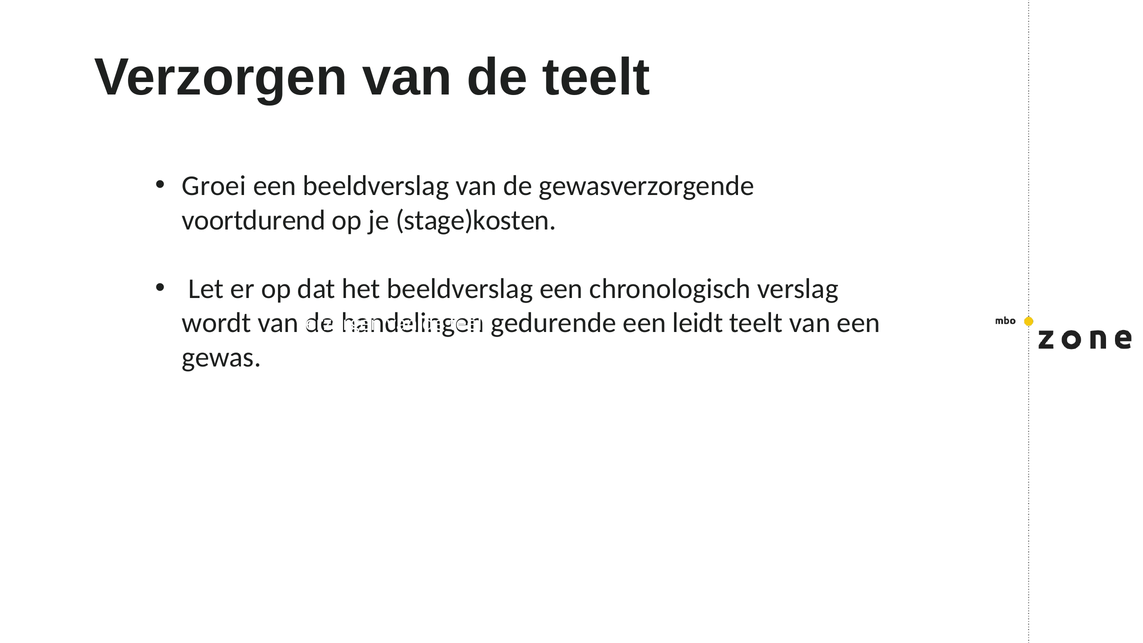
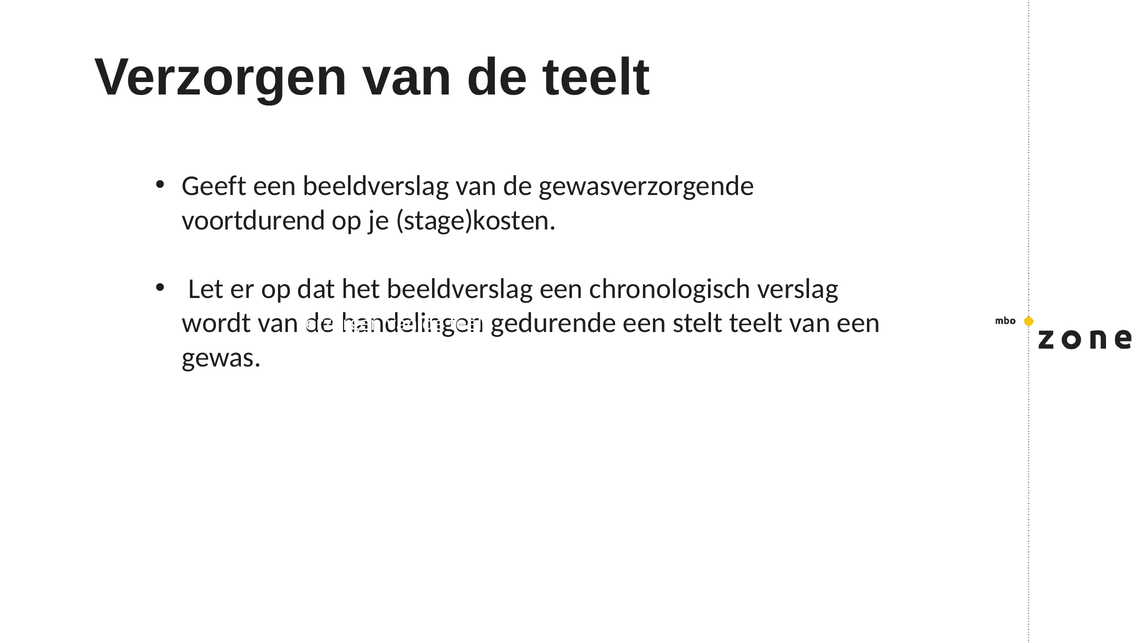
Groei: Groei -> Geeft
leidt: leidt -> stelt
